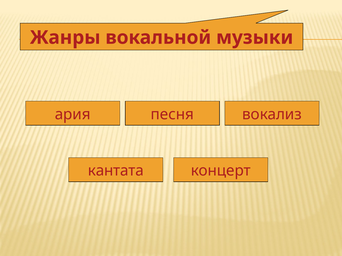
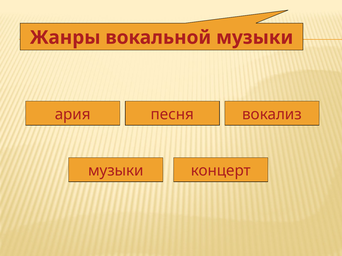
кантата at (116, 171): кантата -> музыки
